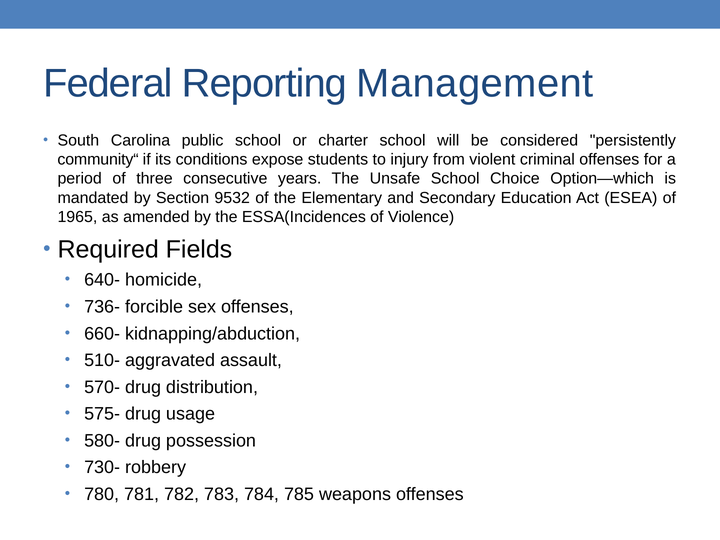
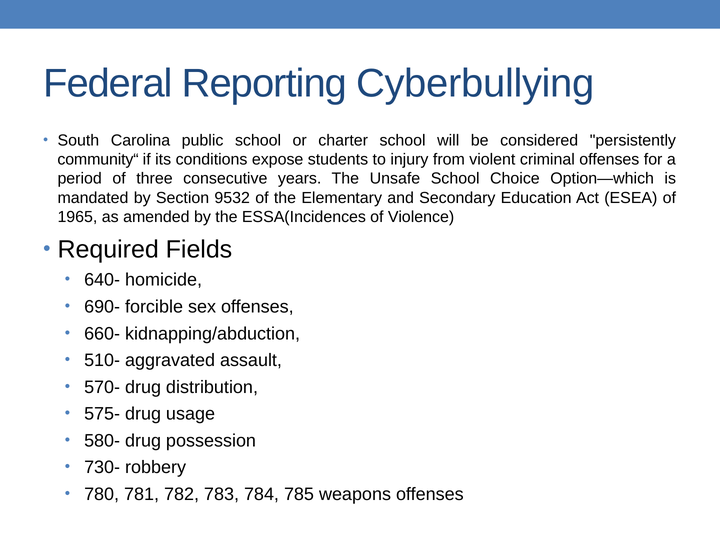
Management: Management -> Cyberbullying
736-: 736- -> 690-
